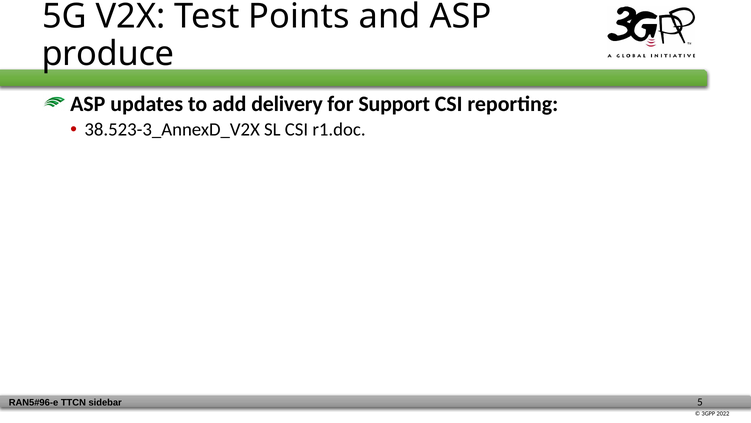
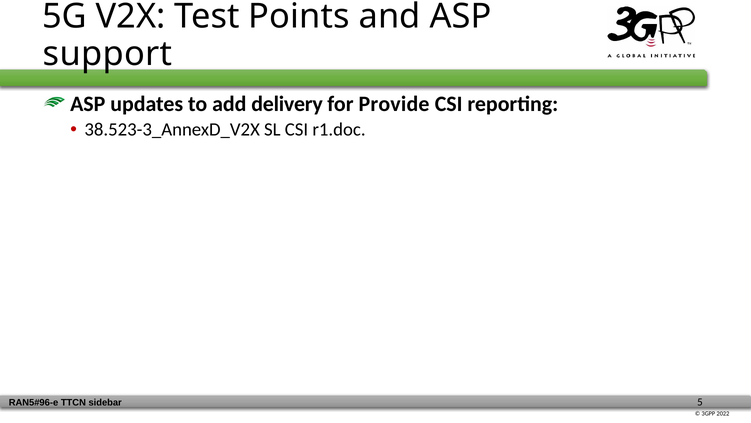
produce: produce -> support
Support: Support -> Provide
